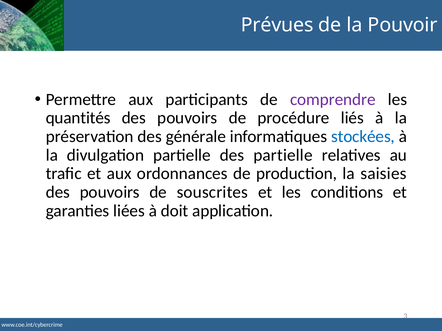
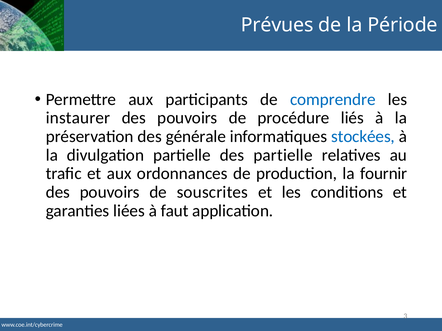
Pouvoir: Pouvoir -> Période
comprendre colour: purple -> blue
quantités: quantités -> instaurer
saisies: saisies -> fournir
doit: doit -> faut
